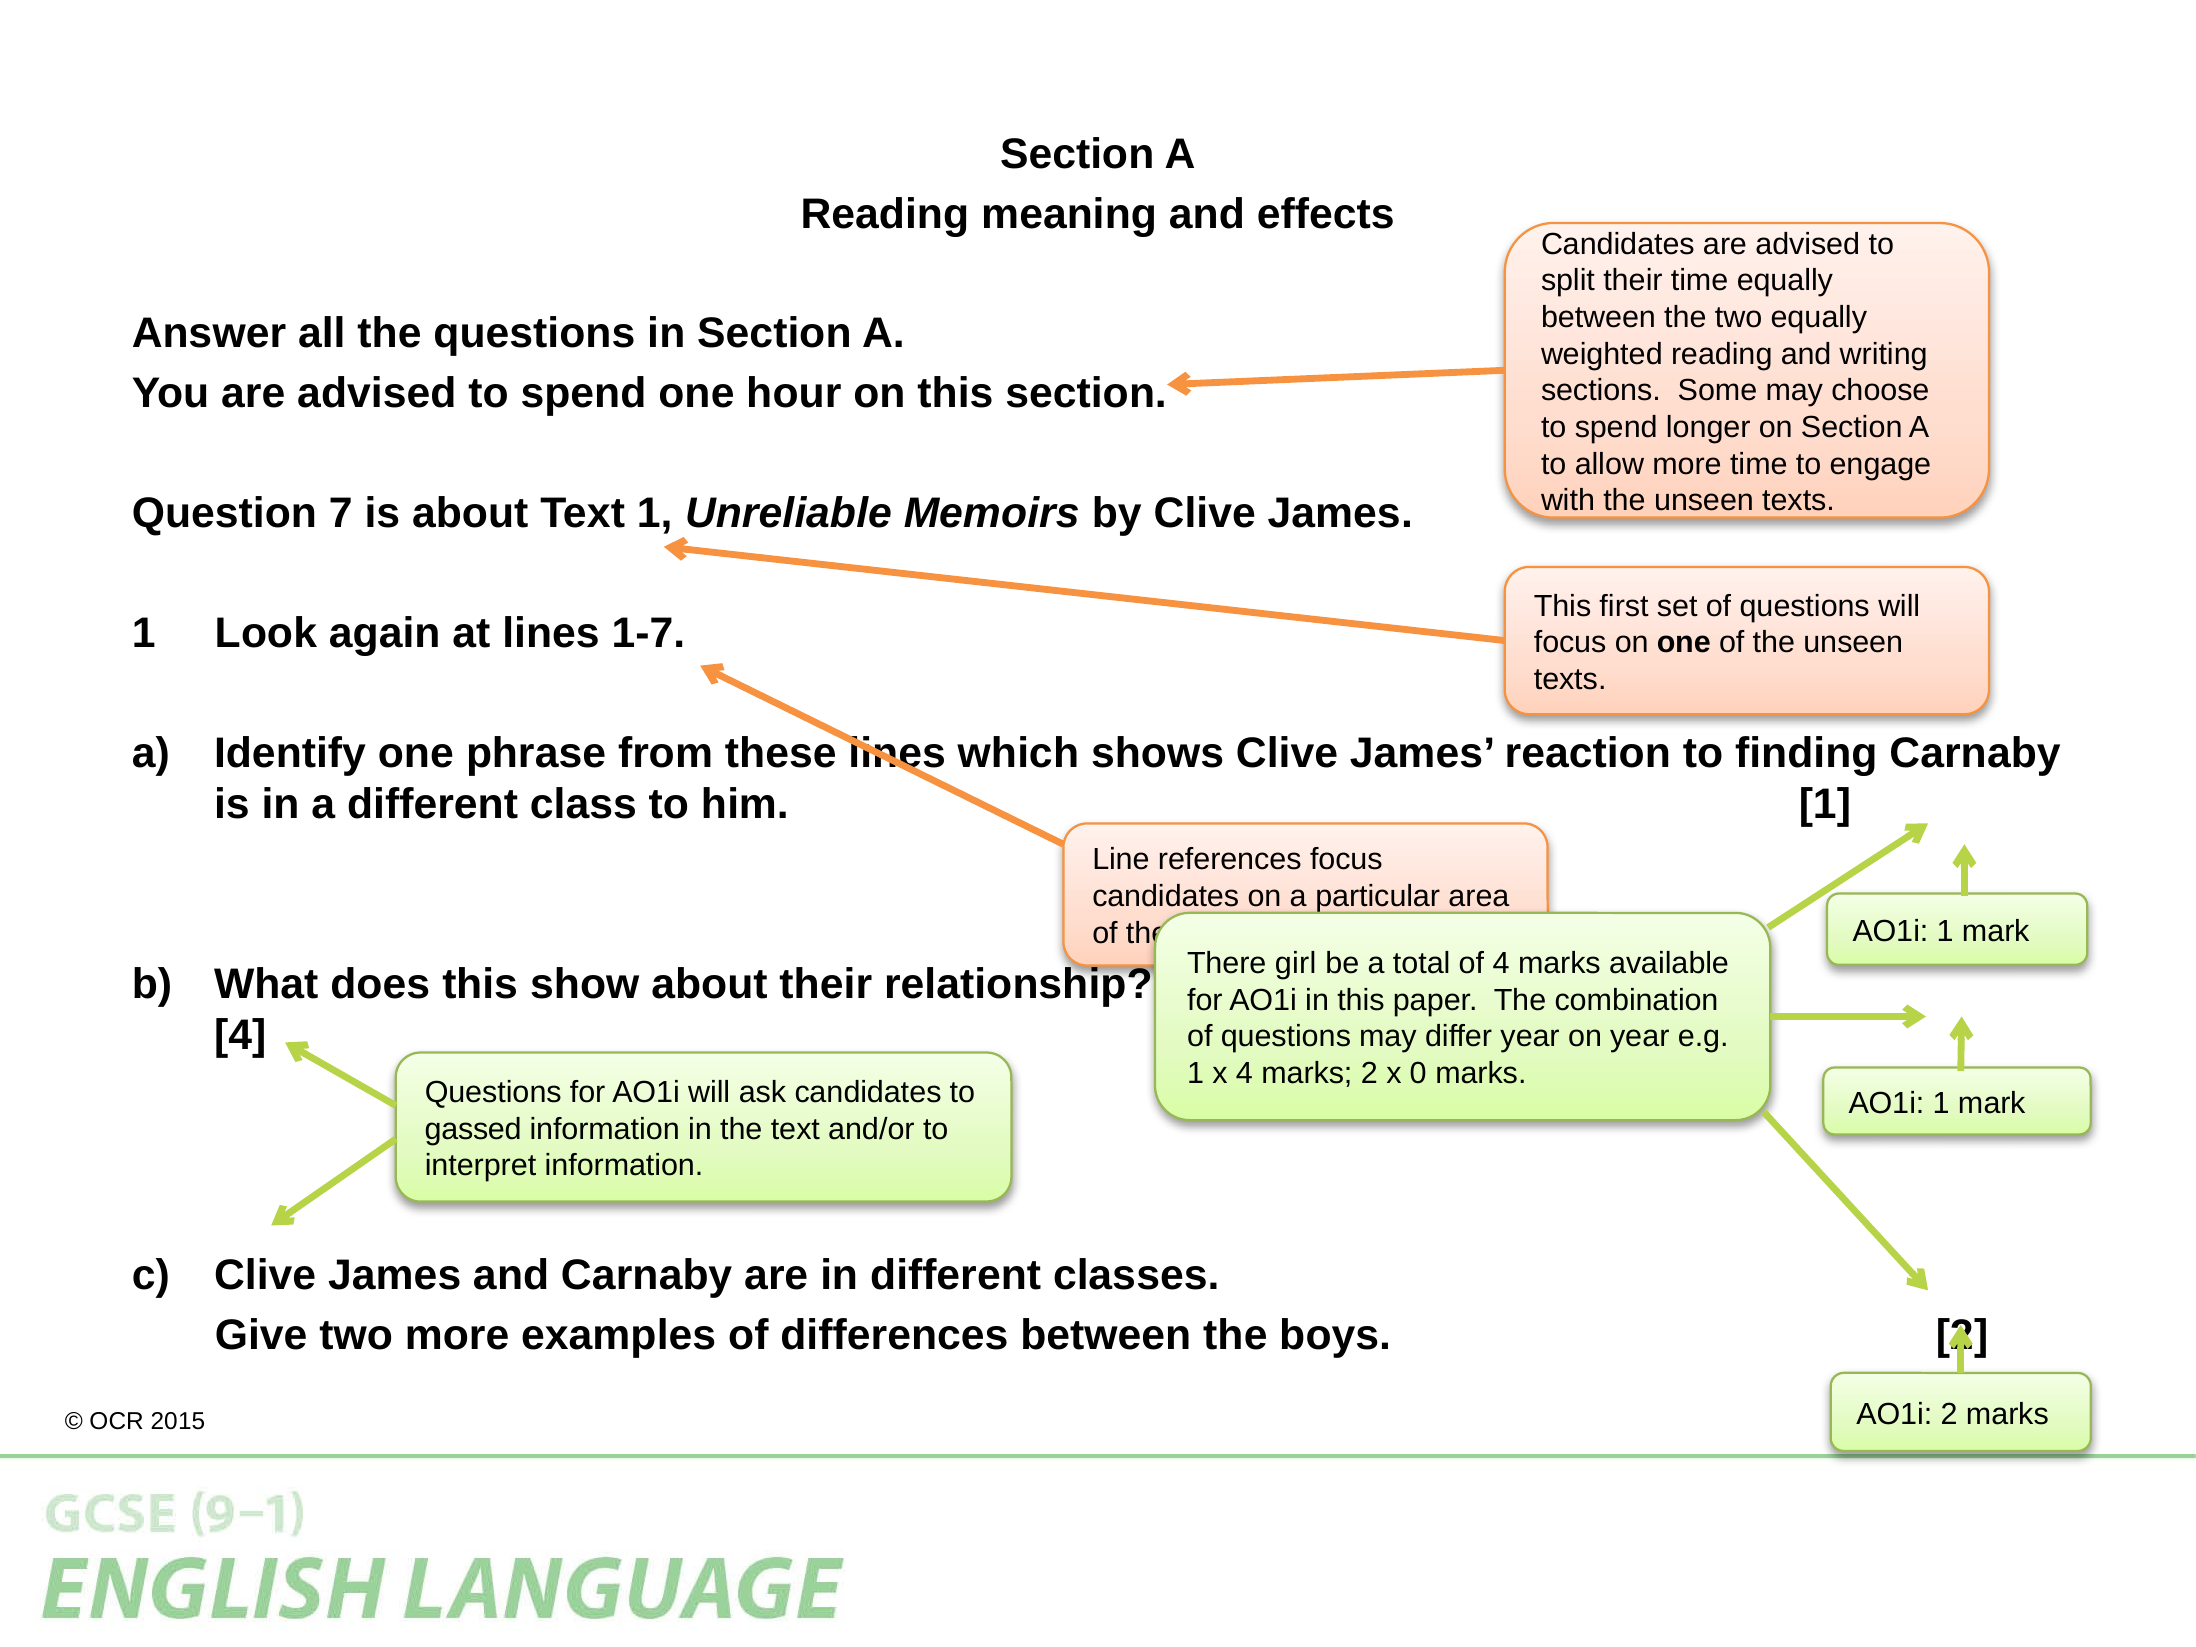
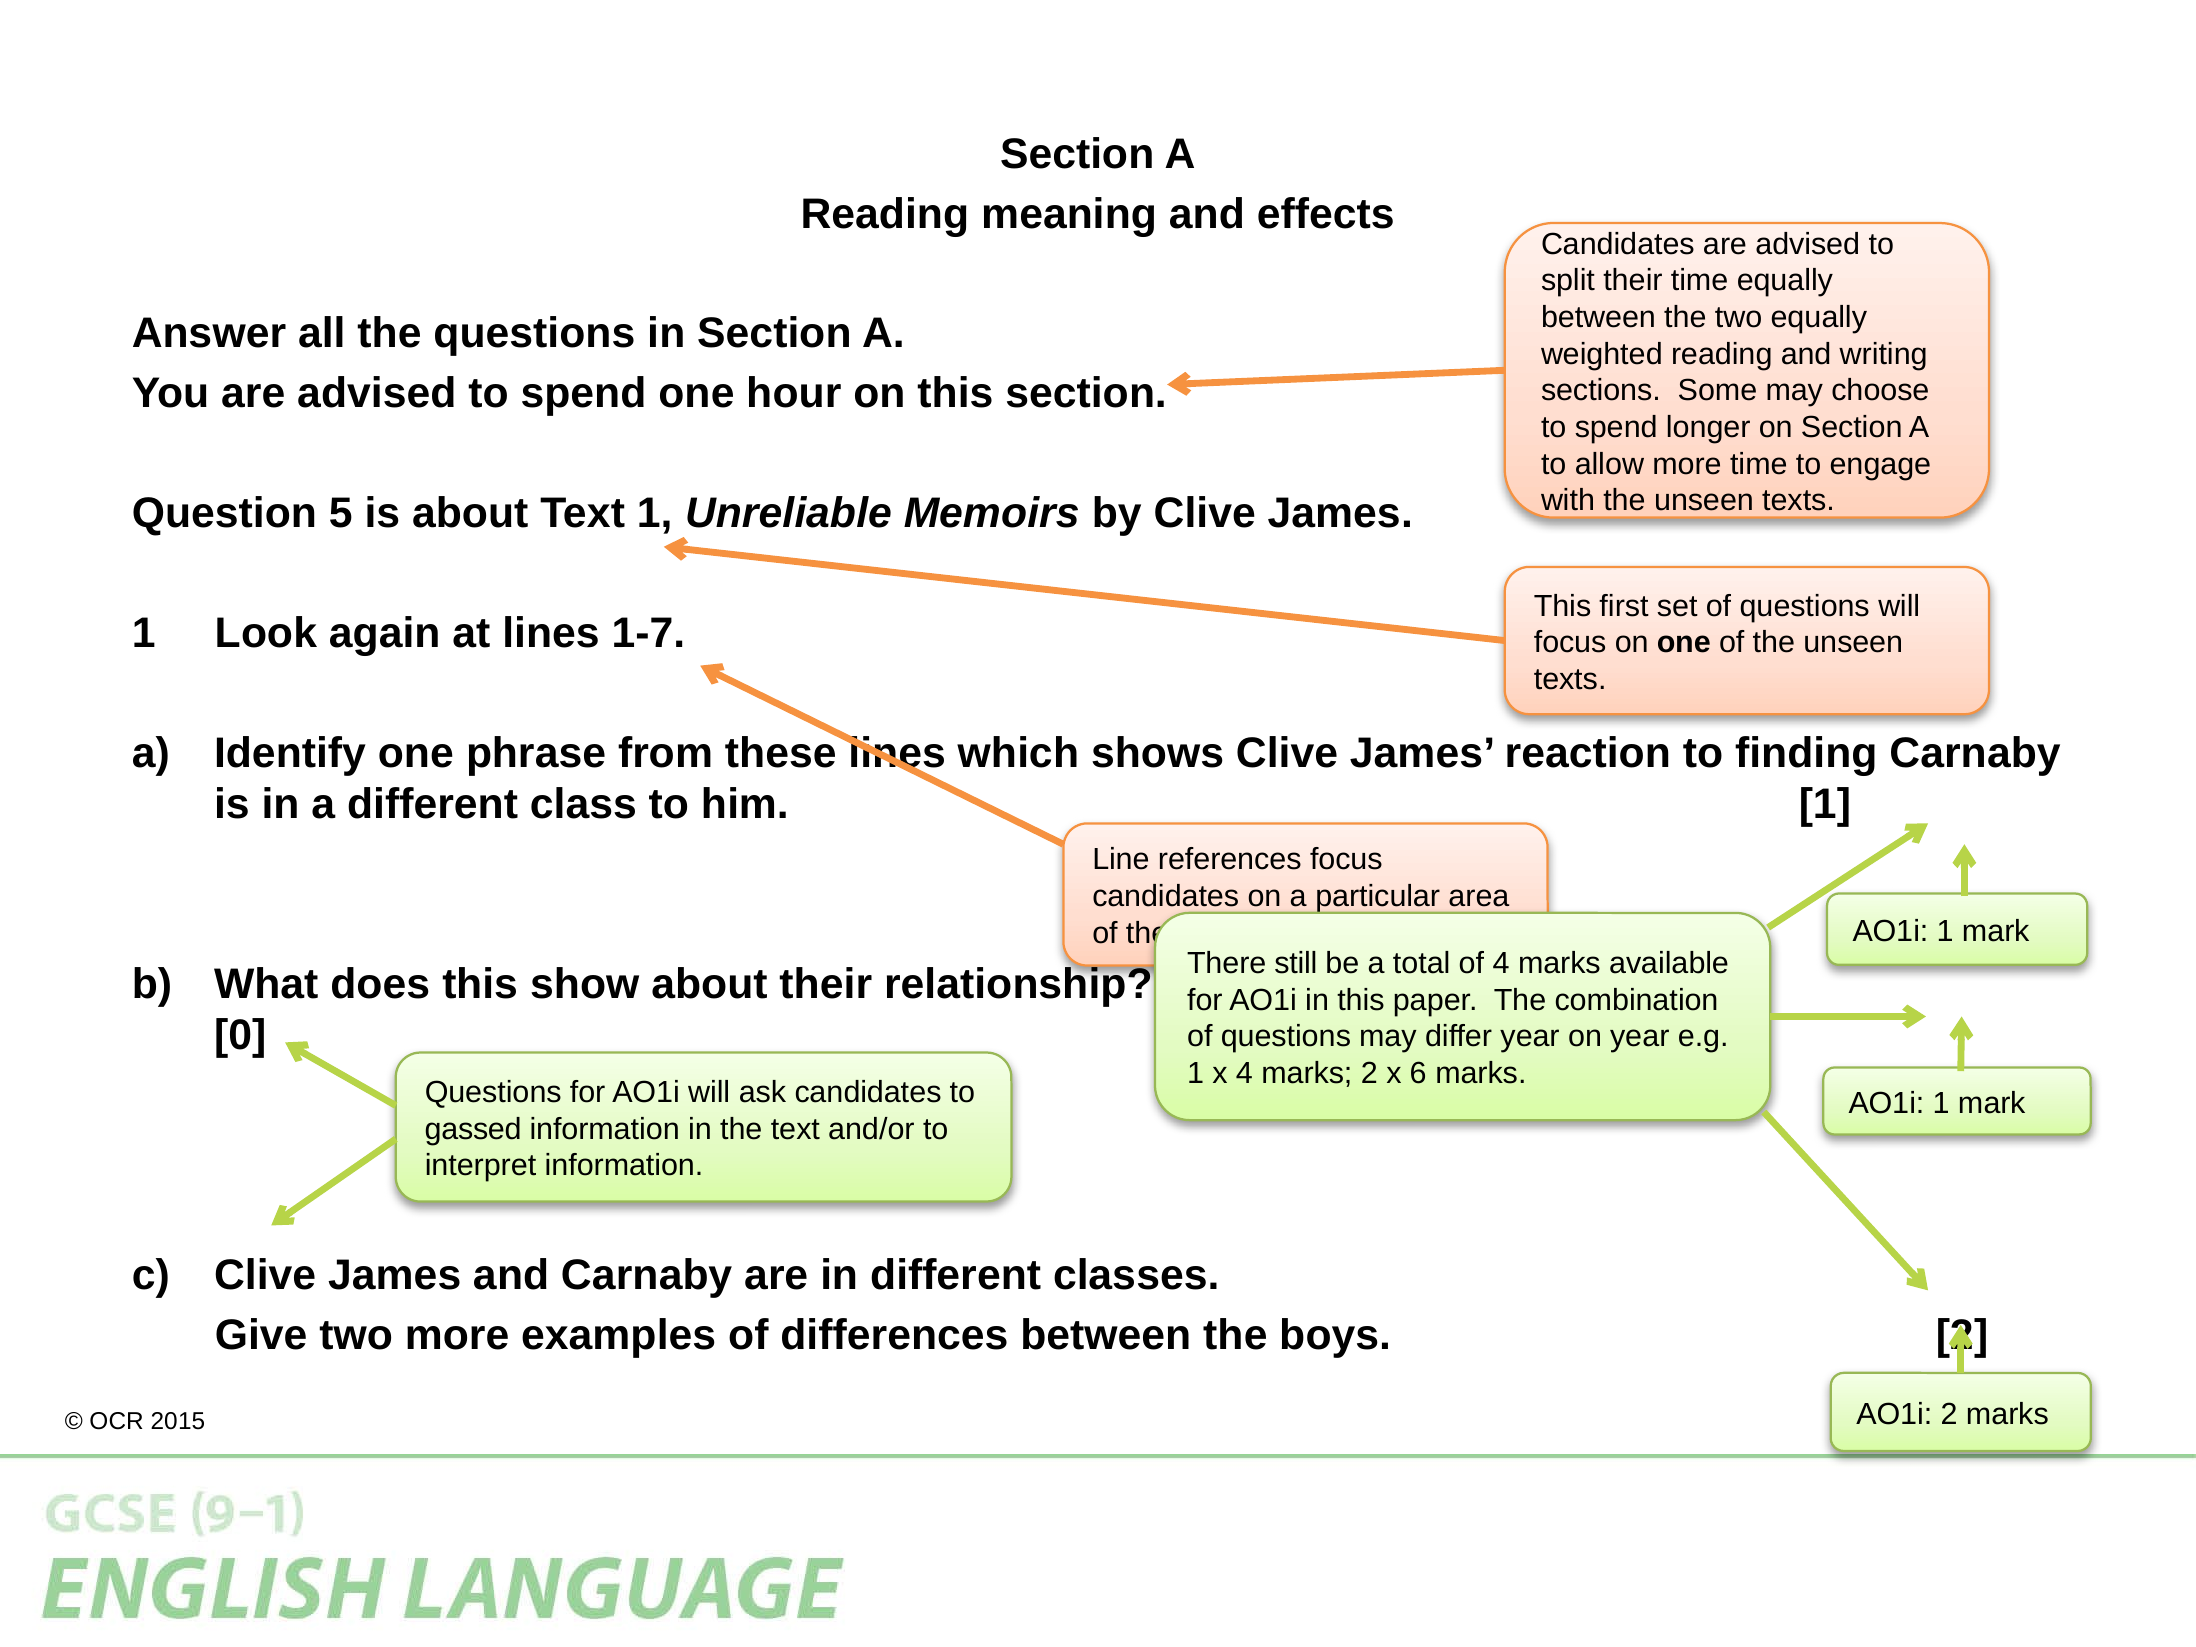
7: 7 -> 5
girl: girl -> still
4 at (240, 1036): 4 -> 0
0: 0 -> 6
